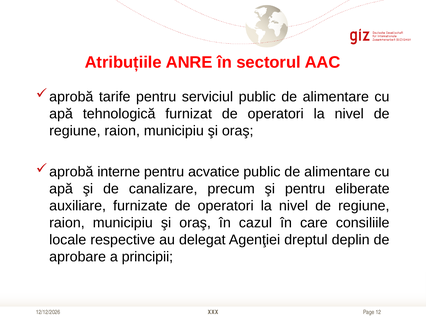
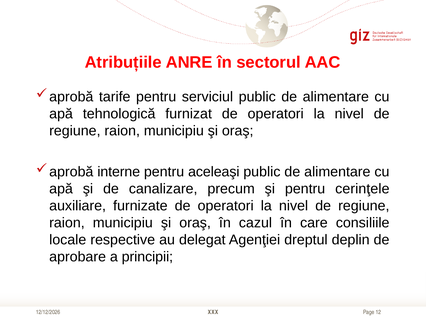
acvatice: acvatice -> aceleaşi
eliberate: eliberate -> cerinţele
